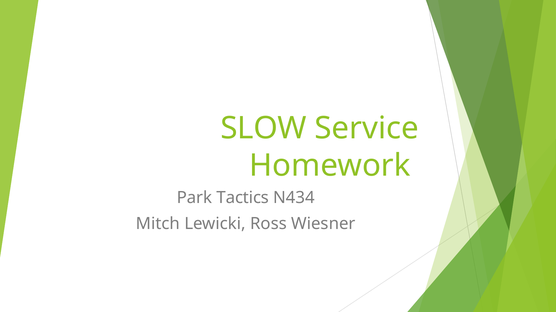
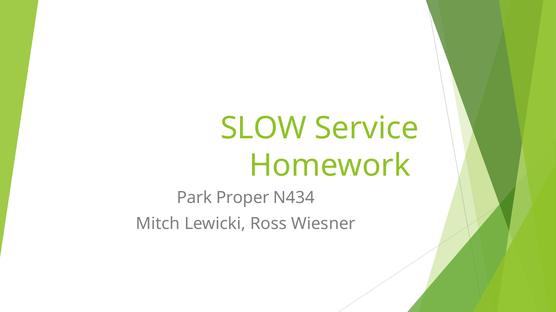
Tactics: Tactics -> Proper
